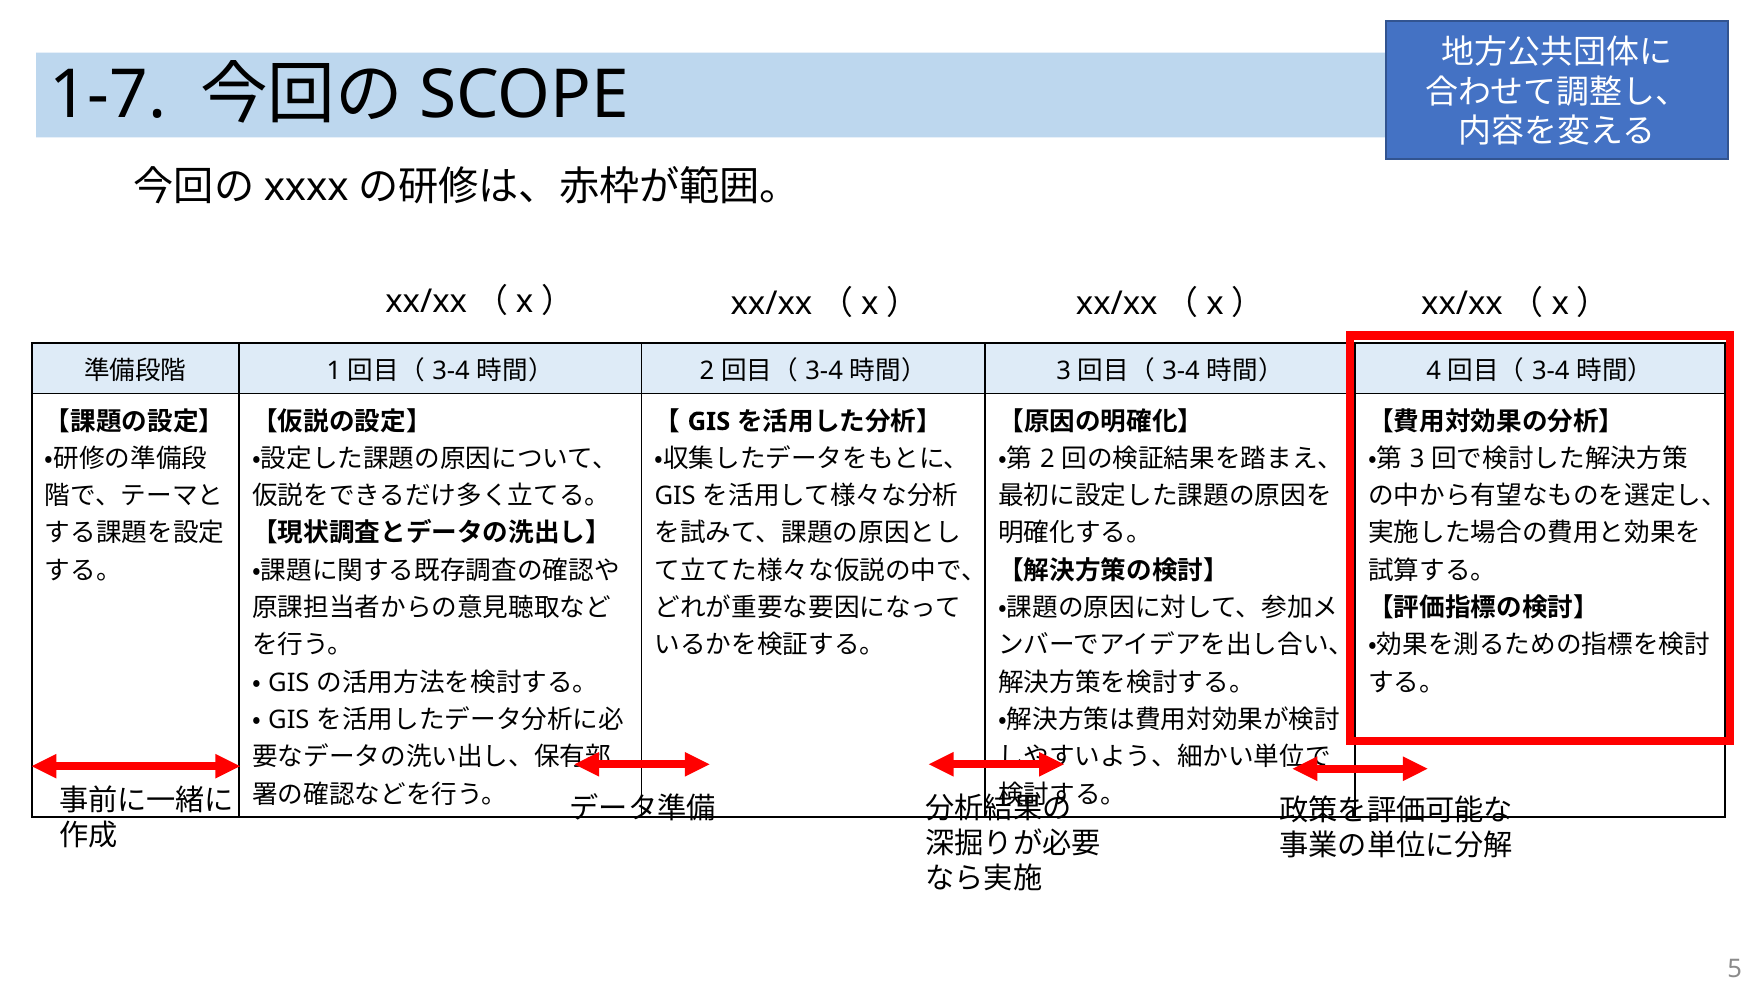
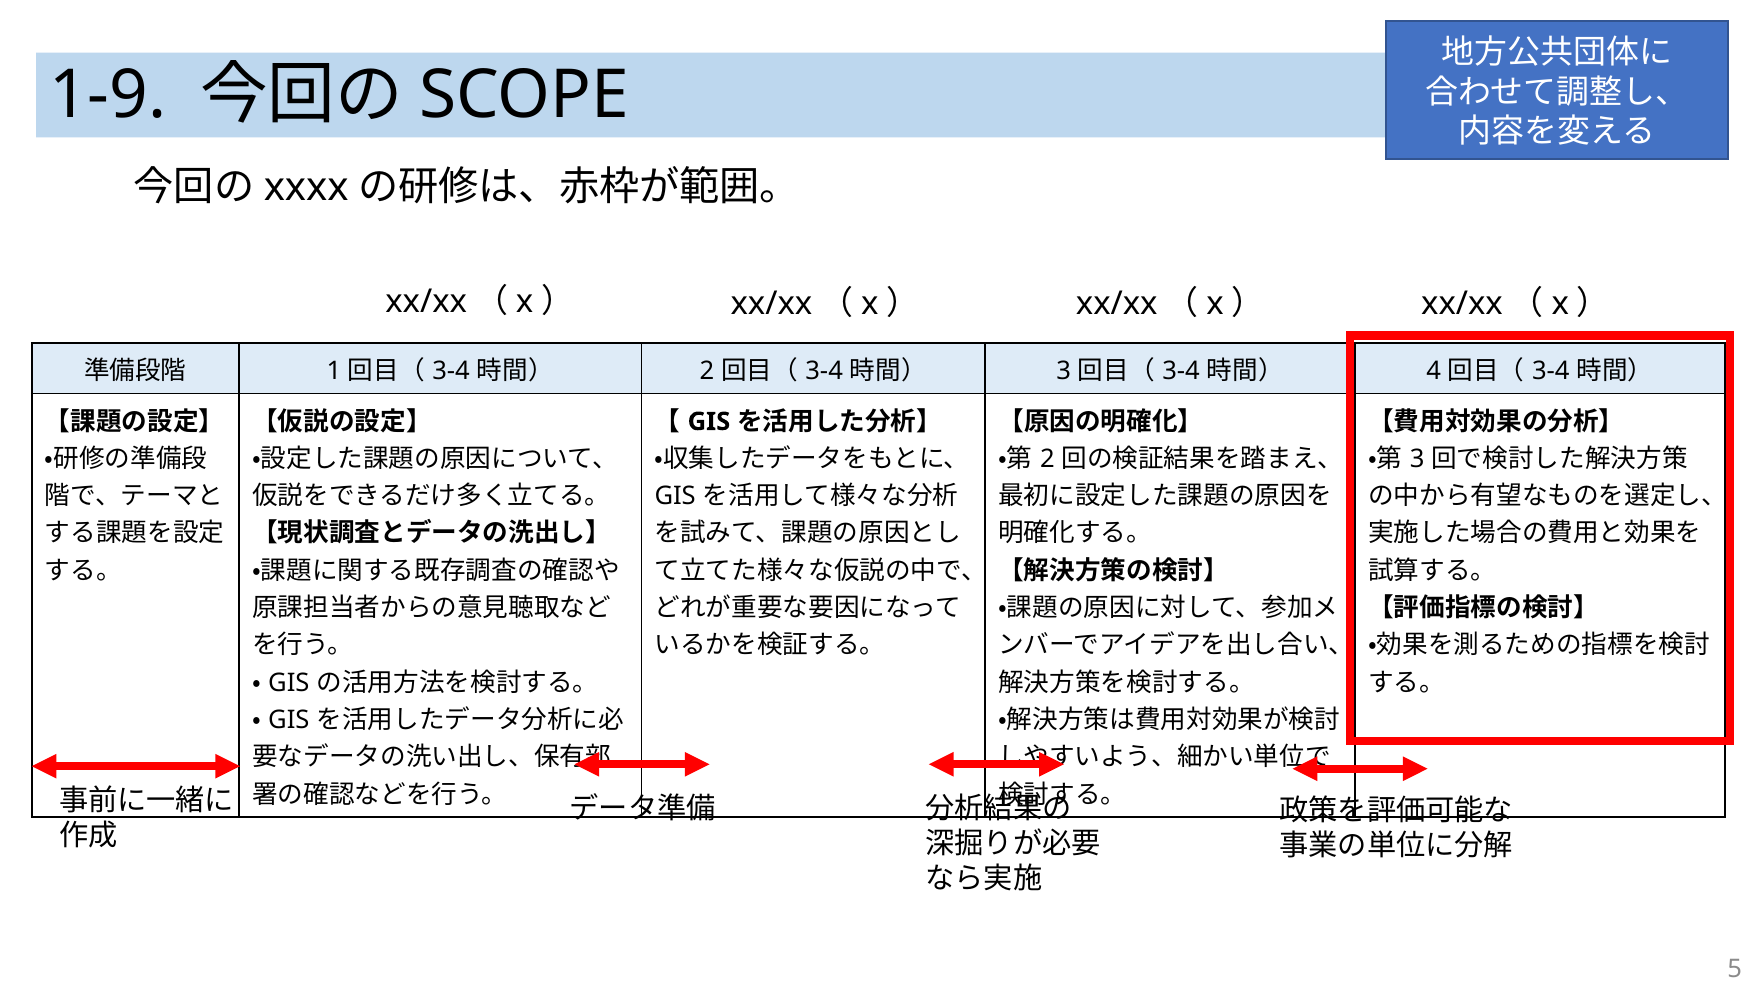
1-7: 1-7 -> 1-9
